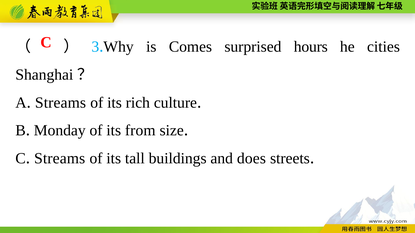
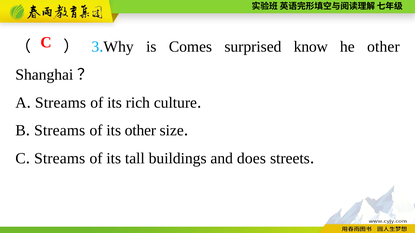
hours: hours -> know
he cities: cities -> other
Monday at (60, 131): Monday -> Streams
its from: from -> other
